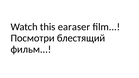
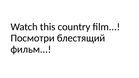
earaser: earaser -> country
